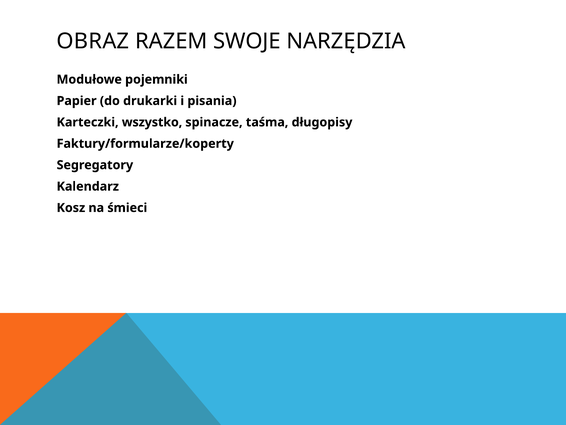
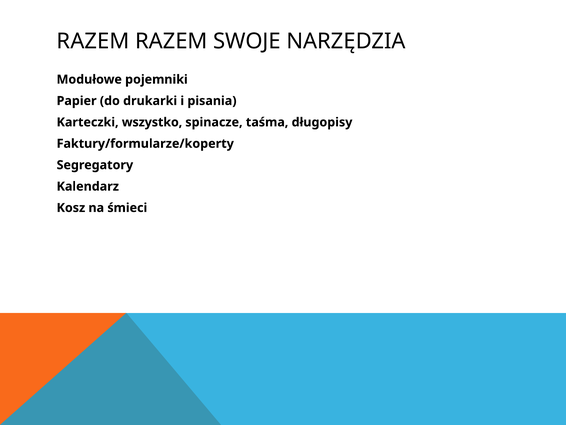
OBRAZ at (93, 41): OBRAZ -> RAZEM
